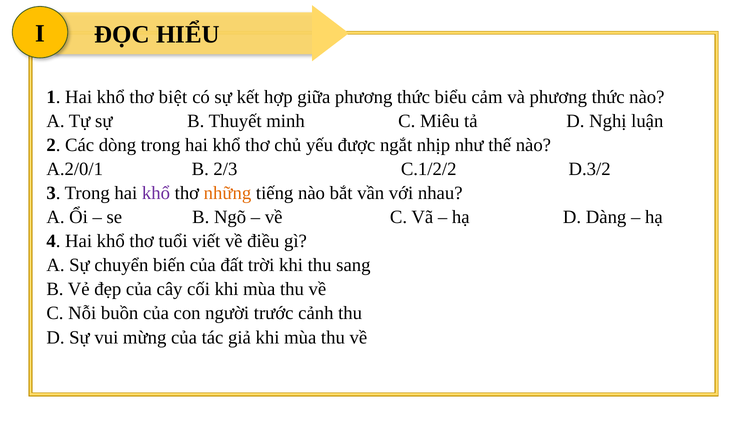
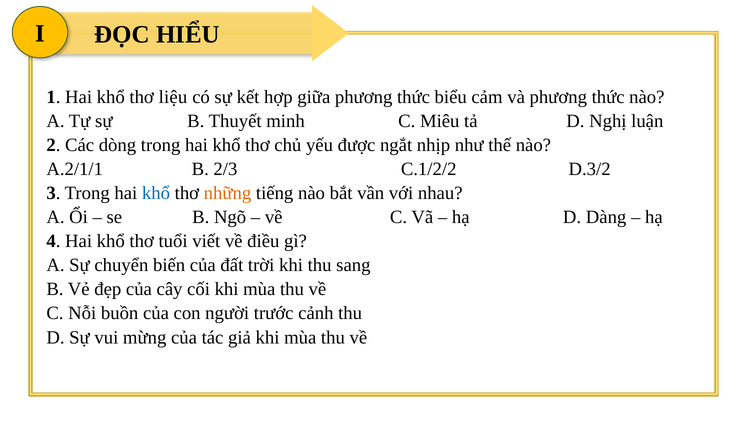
biệt: biệt -> liệu
A.2/0/1: A.2/0/1 -> A.2/1/1
khổ at (156, 193) colour: purple -> blue
